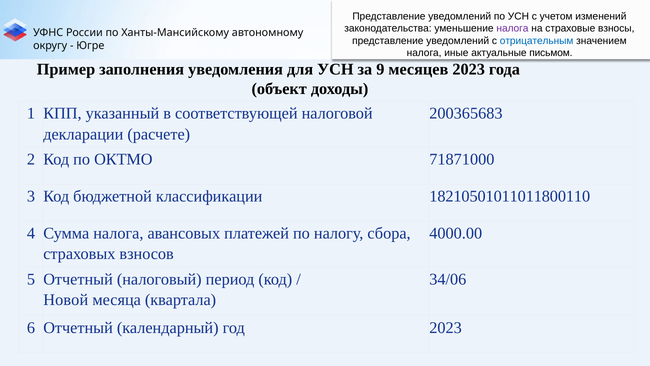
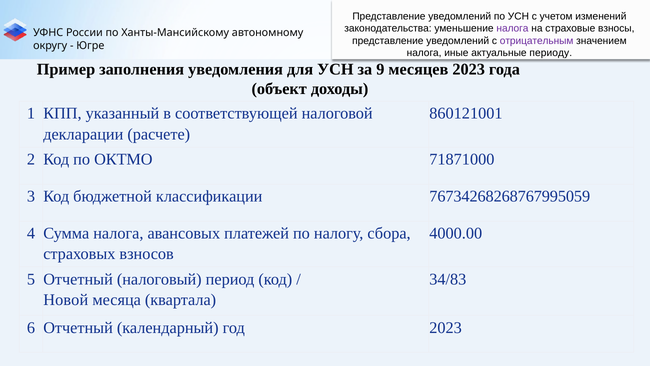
отрицательным colour: blue -> purple
письмом: письмом -> периоду
200365683: 200365683 -> 860121001
18210501011011800110: 18210501011011800110 -> 76734268268767995059
34/06: 34/06 -> 34/83
